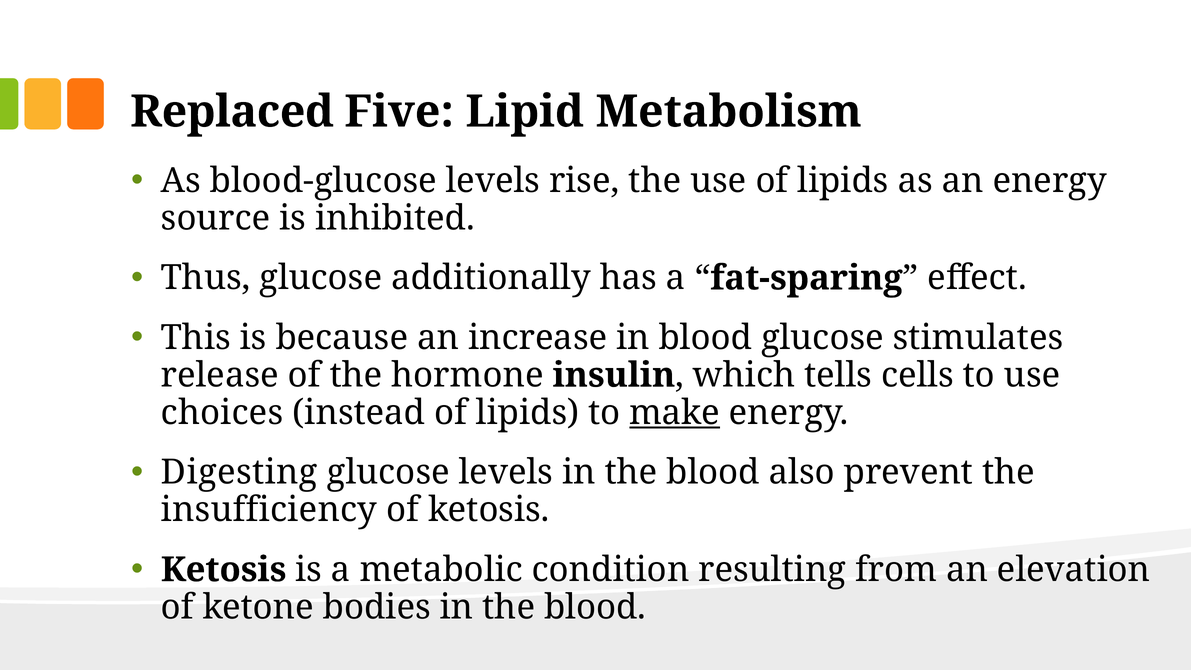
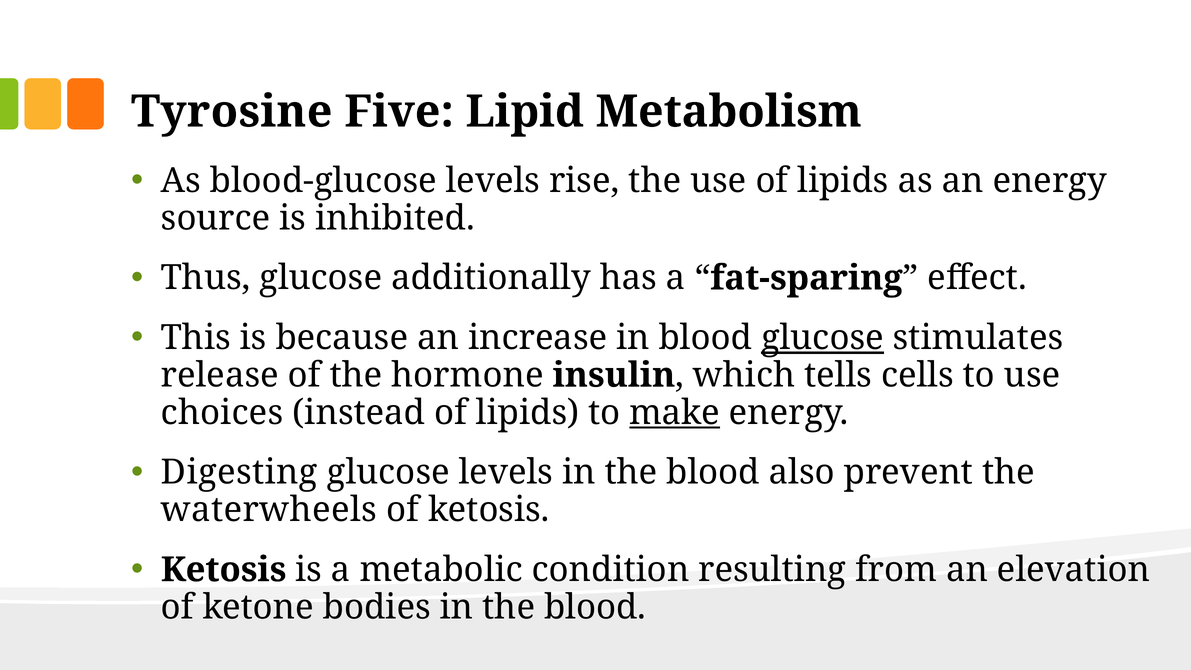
Replaced: Replaced -> Tyrosine
glucose at (822, 338) underline: none -> present
insufficiency: insufficiency -> waterwheels
